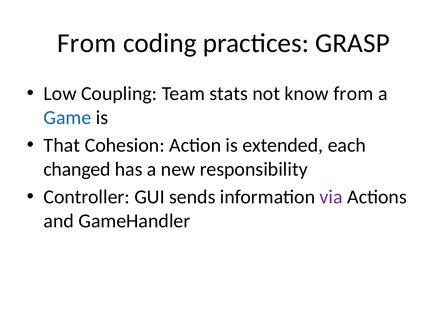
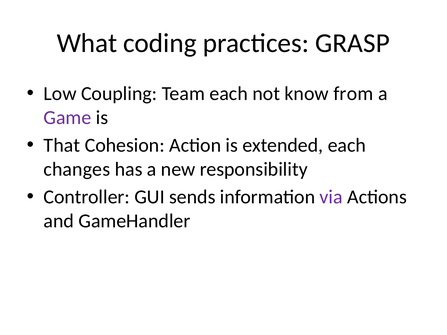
From at (87, 43): From -> What
Team stats: stats -> each
Game colour: blue -> purple
changed: changed -> changes
